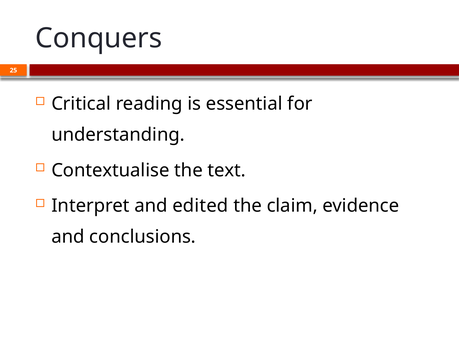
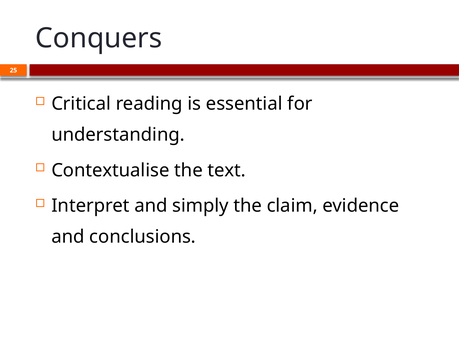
edited: edited -> simply
